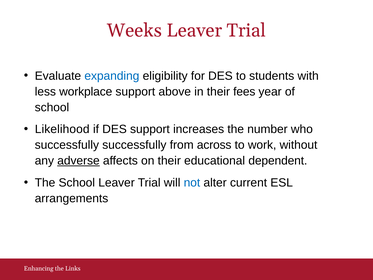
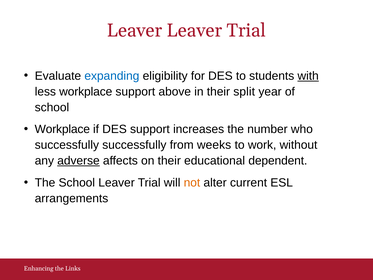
Weeks at (134, 31): Weeks -> Leaver
with underline: none -> present
fees: fees -> split
Likelihood at (62, 129): Likelihood -> Workplace
across: across -> weeks
not colour: blue -> orange
